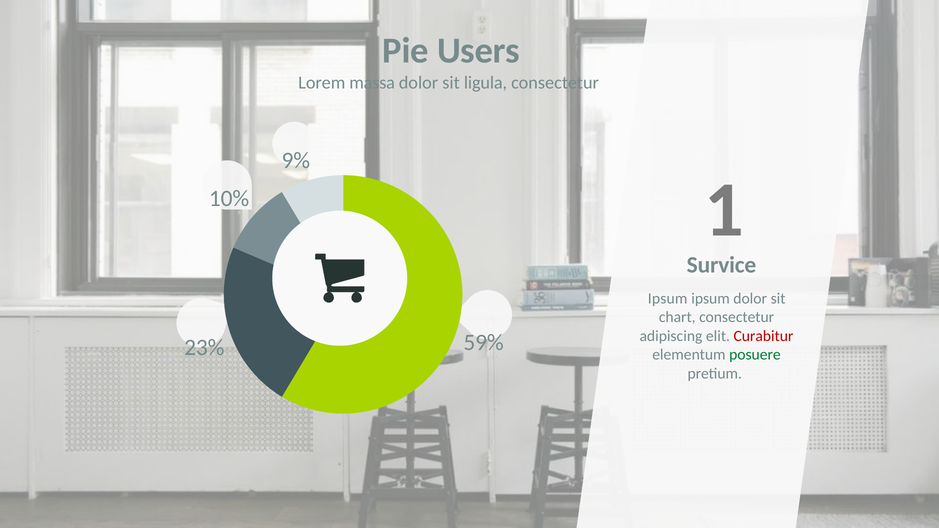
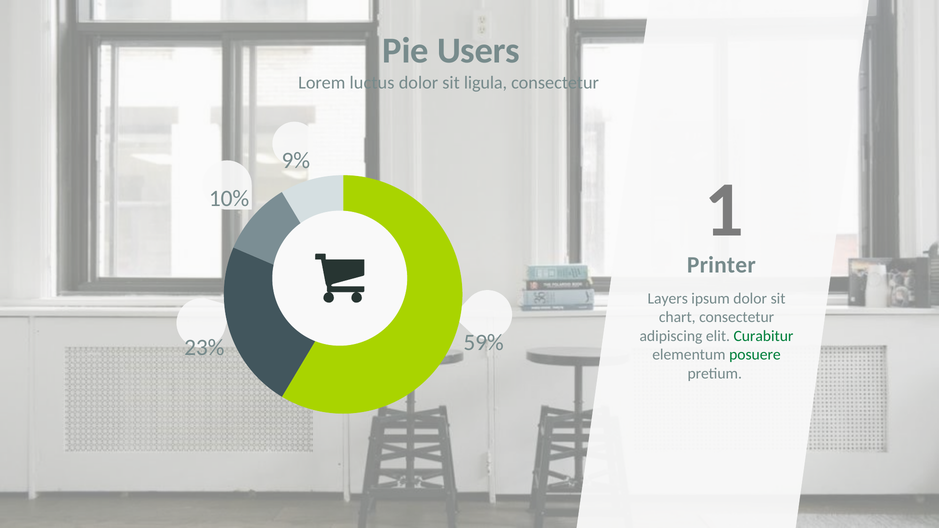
massa: massa -> luctus
Survice: Survice -> Printer
Ipsum at (668, 298): Ipsum -> Layers
Curabitur colour: red -> green
